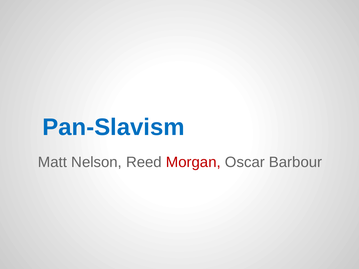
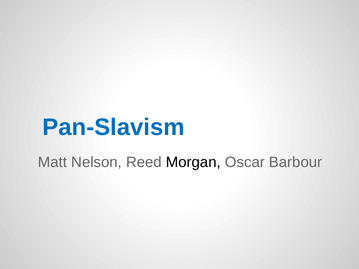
Morgan colour: red -> black
